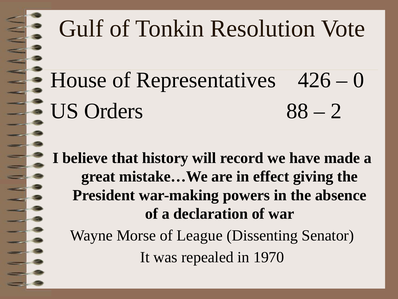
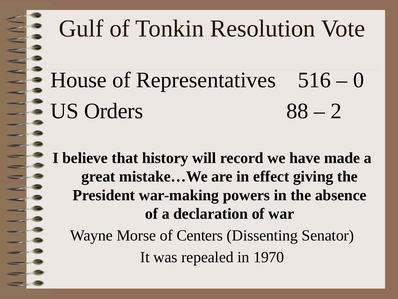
426: 426 -> 516
League: League -> Centers
